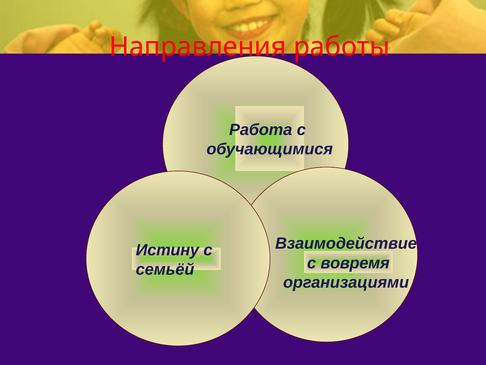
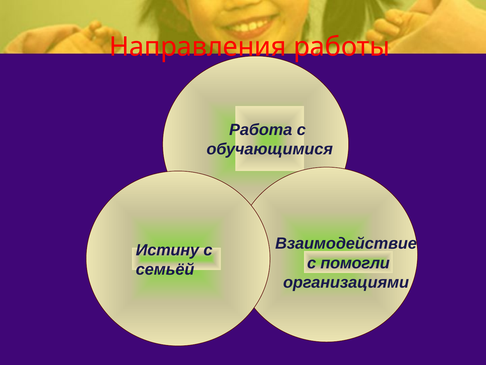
вовремя: вовремя -> помогли
